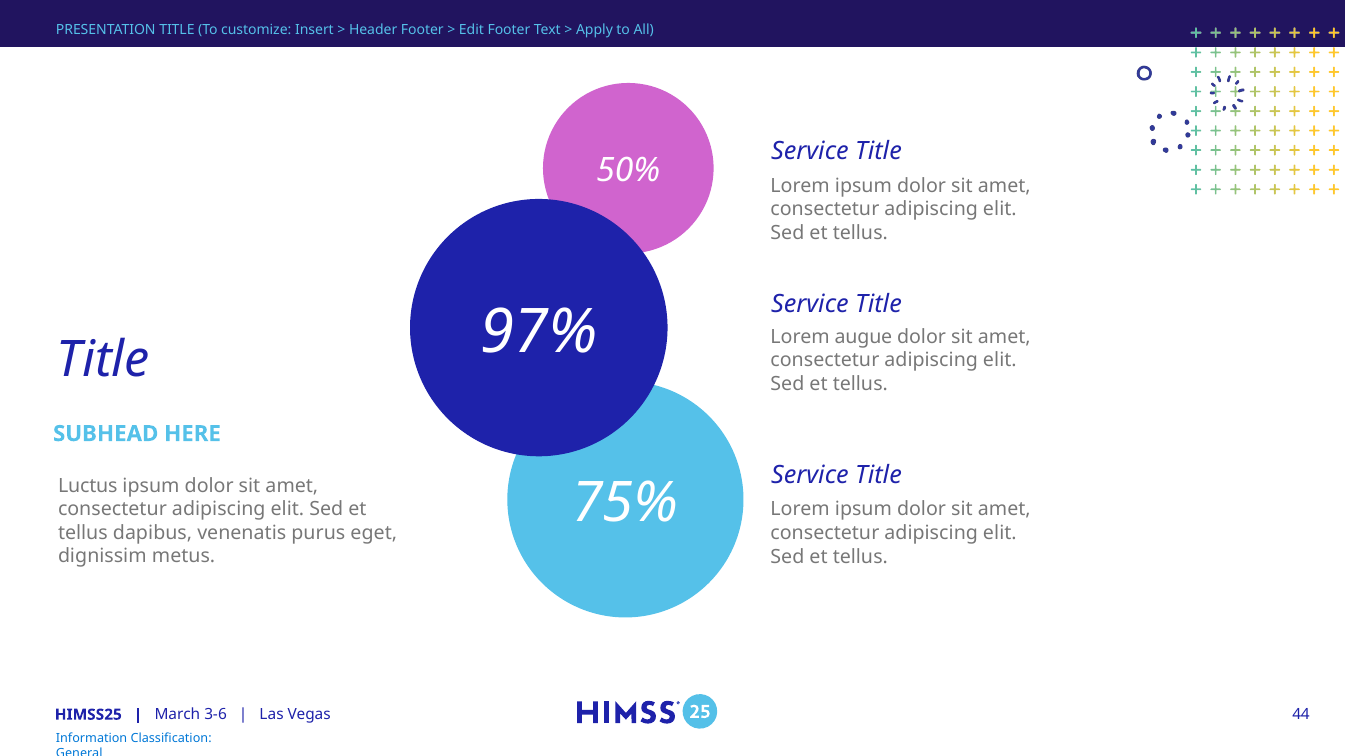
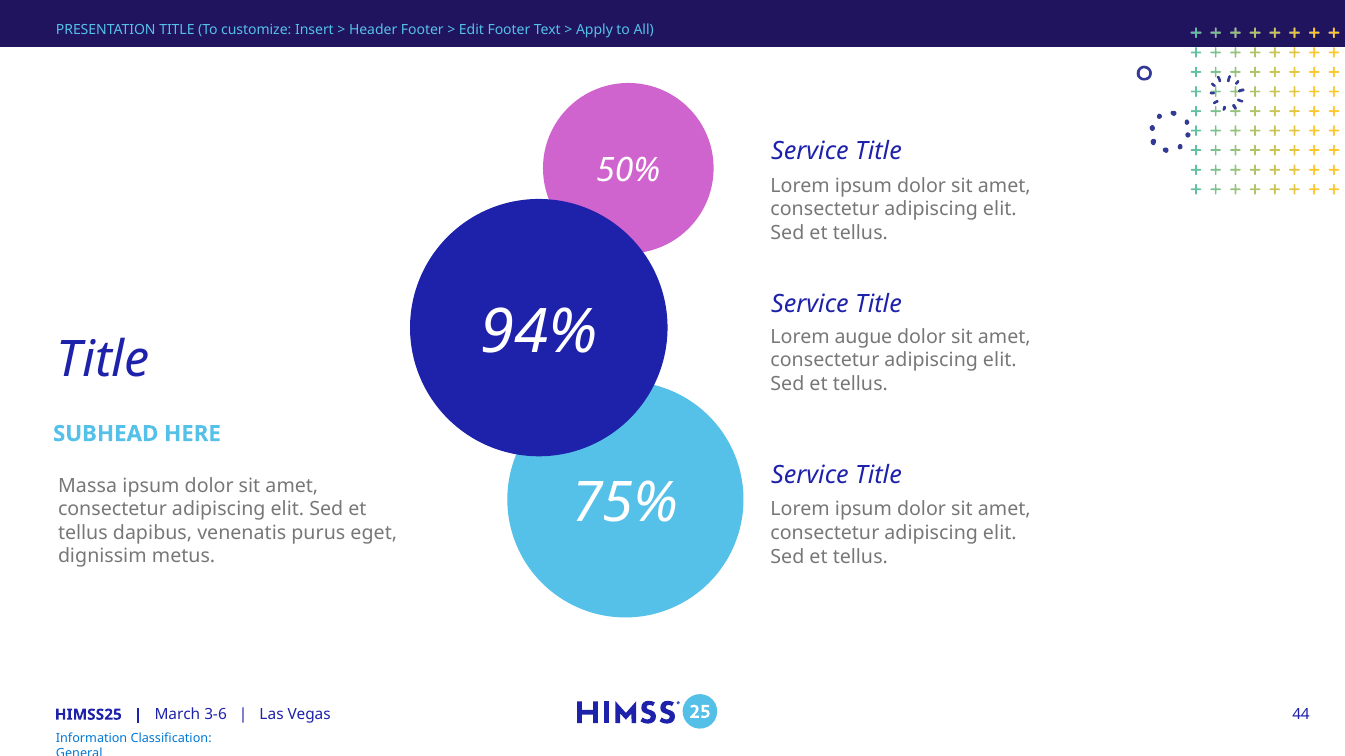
97%: 97% -> 94%
Luctus: Luctus -> Massa
